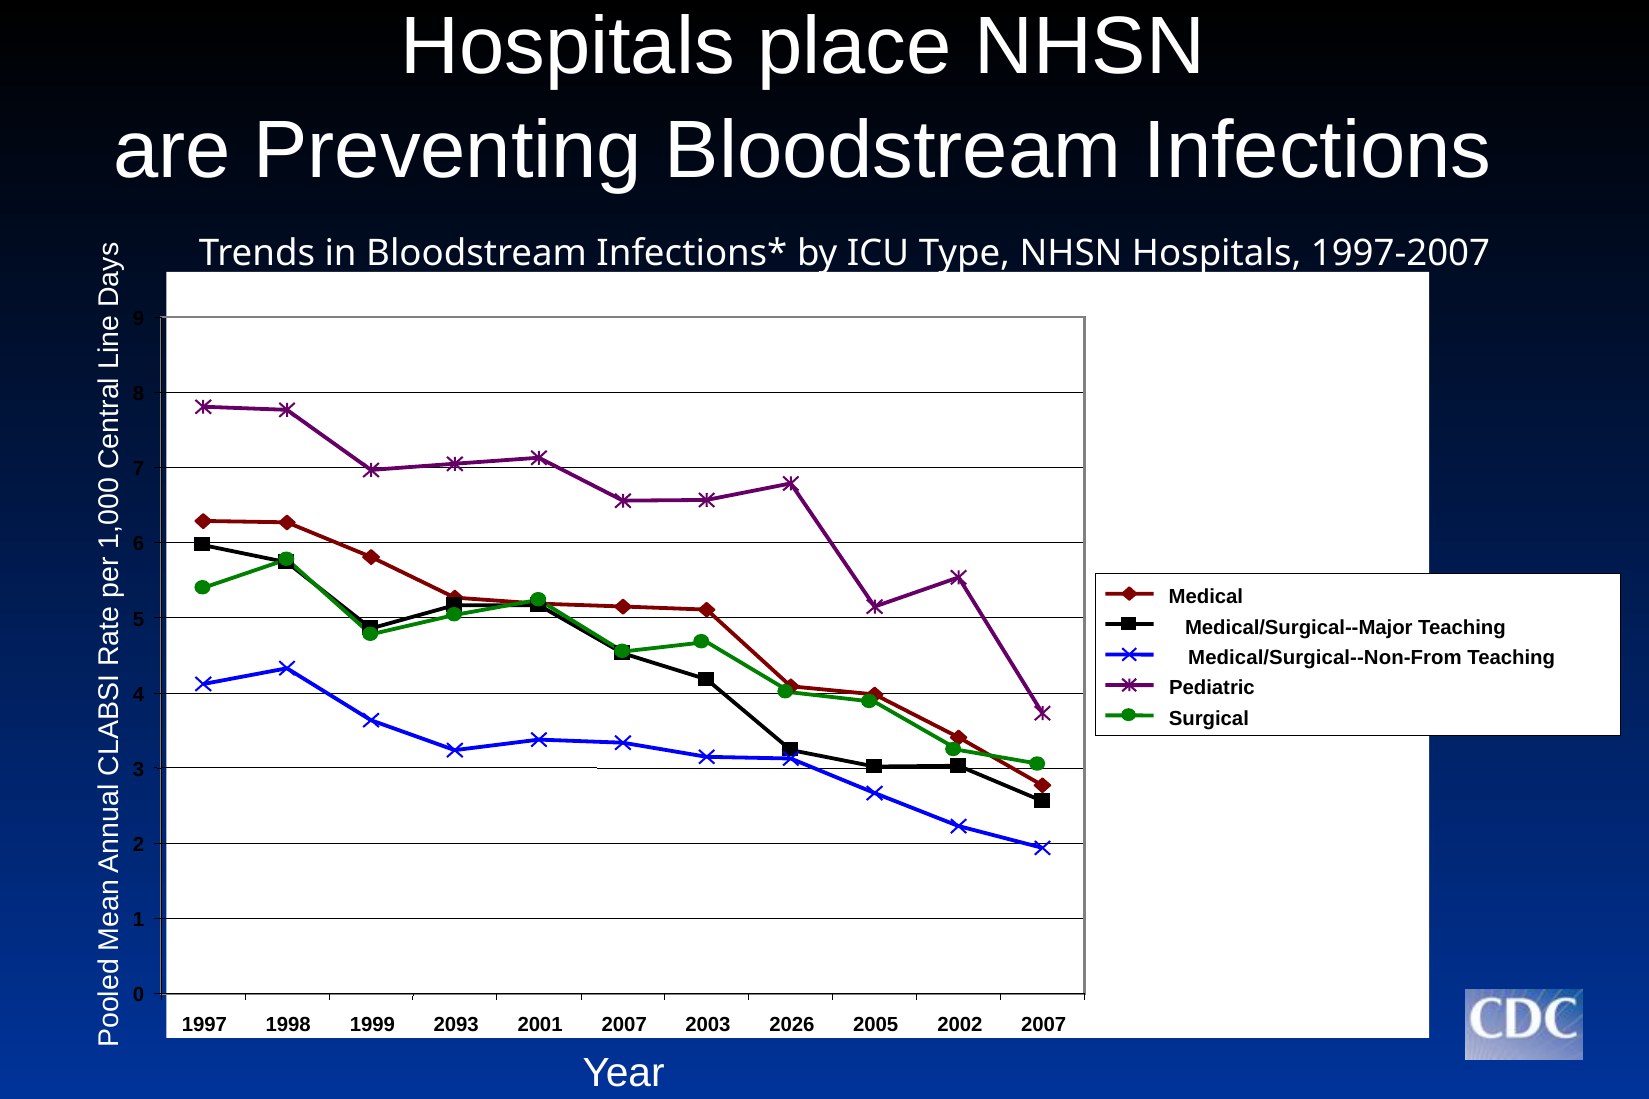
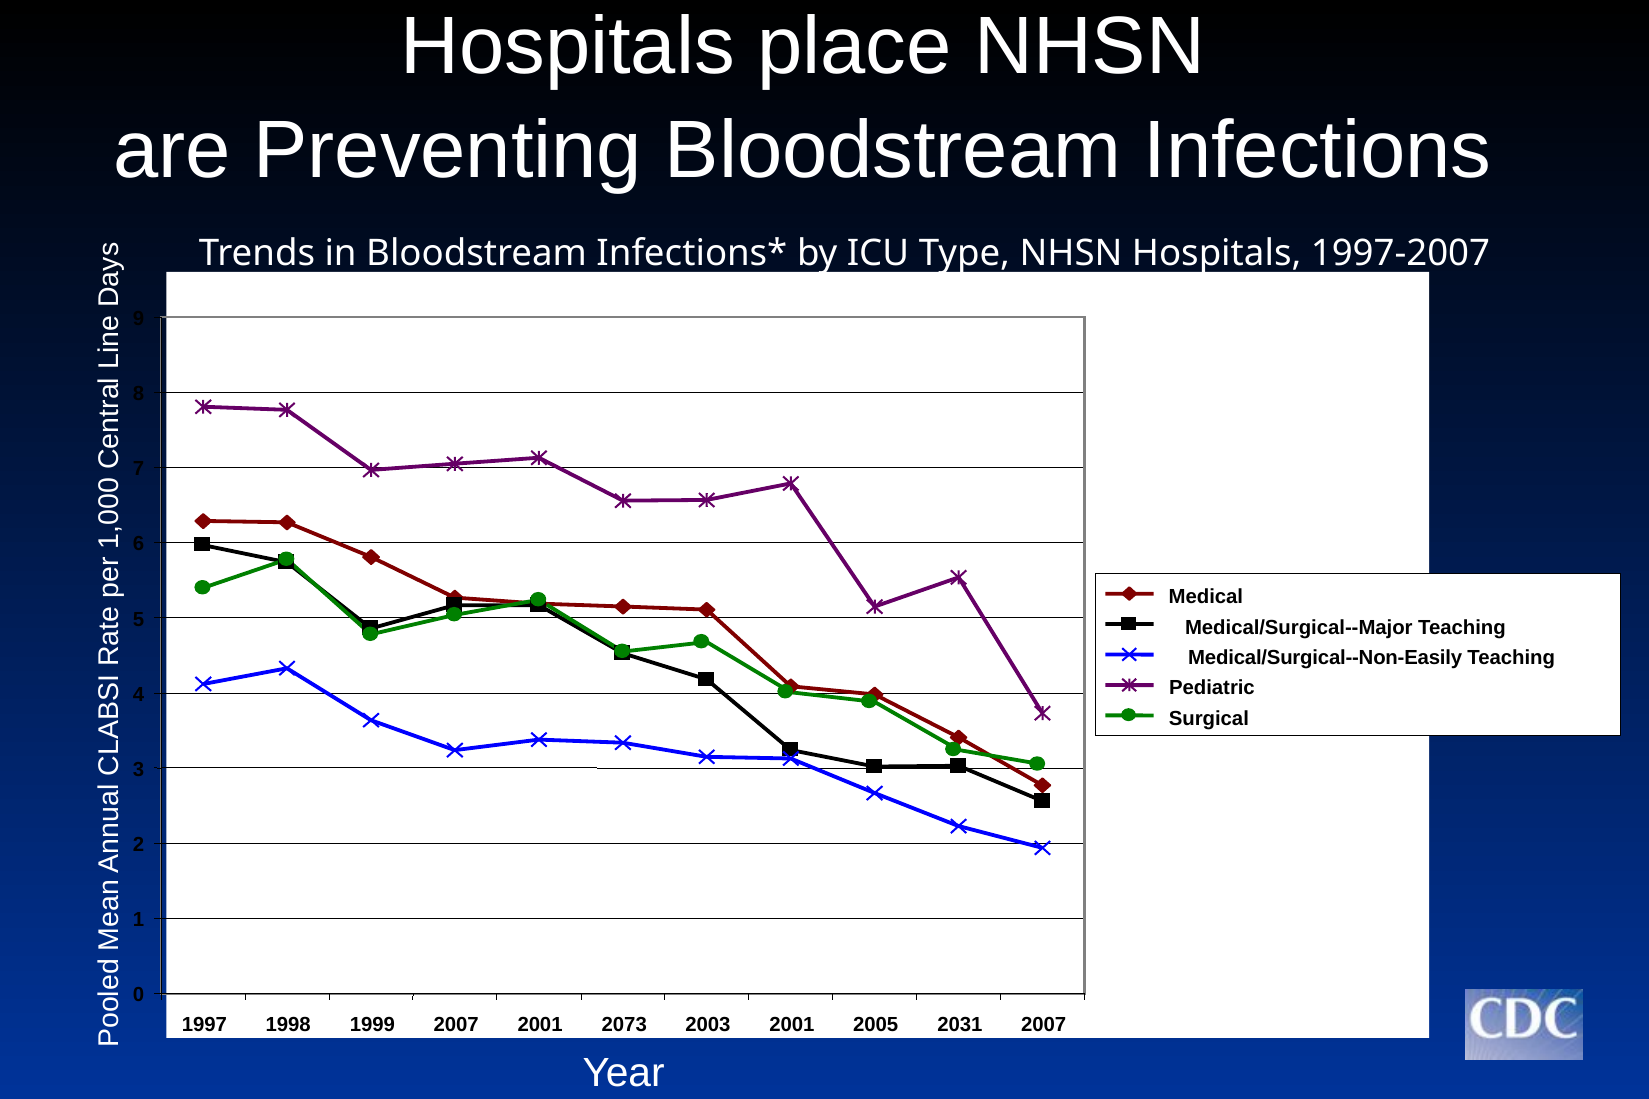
Medical/Surgical--Non-From: Medical/Surgical--Non-From -> Medical/Surgical--Non-Easily
1999 2093: 2093 -> 2007
2001 2007: 2007 -> 2073
2003 2026: 2026 -> 2001
2002: 2002 -> 2031
